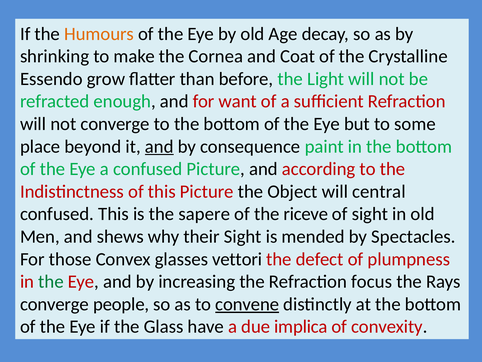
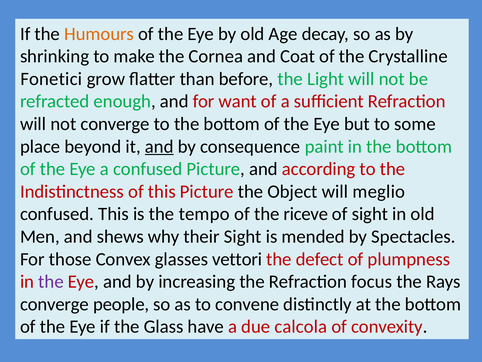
Essendo: Essendo -> Fonetici
central: central -> meglio
sapere: sapere -> tempo
the at (51, 281) colour: green -> purple
convene underline: present -> none
implica: implica -> calcola
